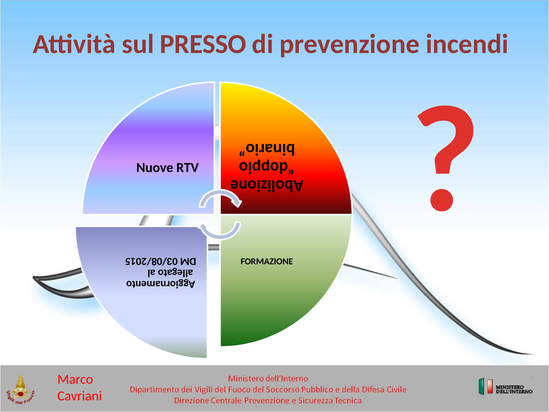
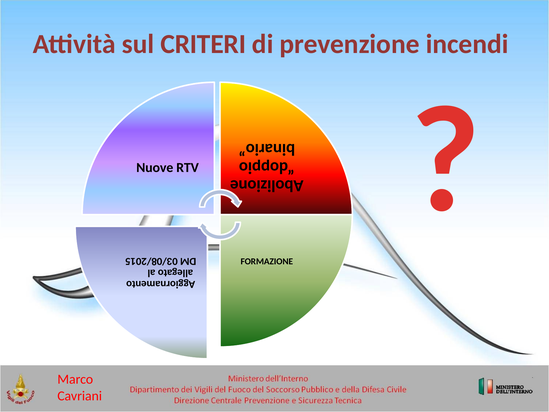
PRESSO: PRESSO -> CRITERI
